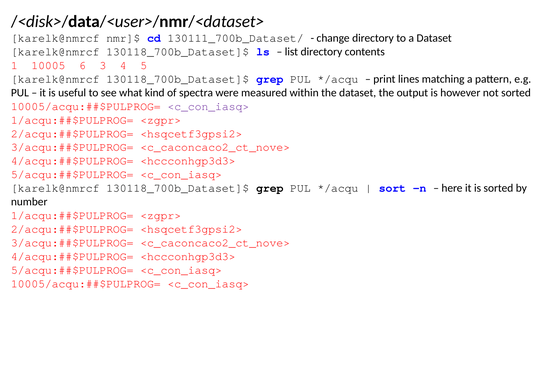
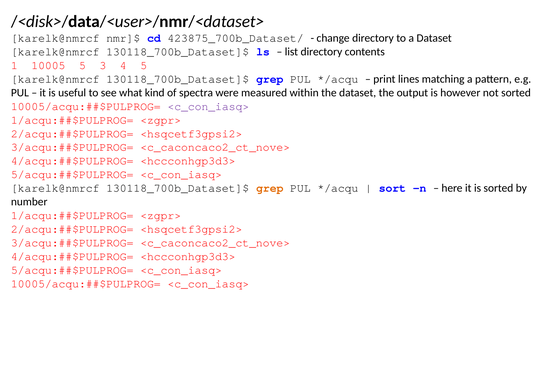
130111_700b_Dataset/: 130111_700b_Dataset/ -> 423875_700b_Dataset/
10005 6: 6 -> 5
grep at (270, 188) colour: black -> orange
